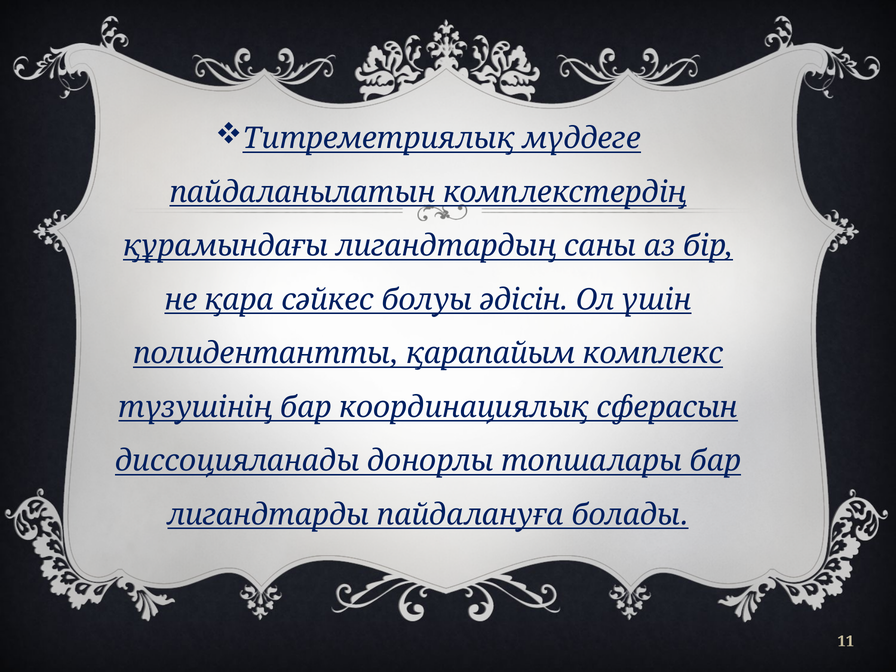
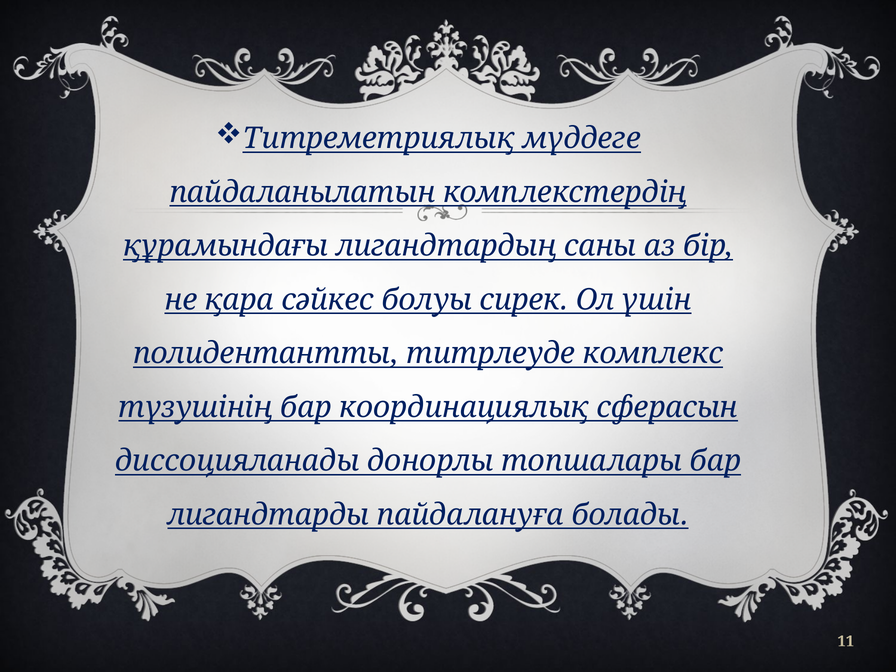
әдісін: әдісін -> сирек
қарапайым: қарапайым -> титрлеуде
